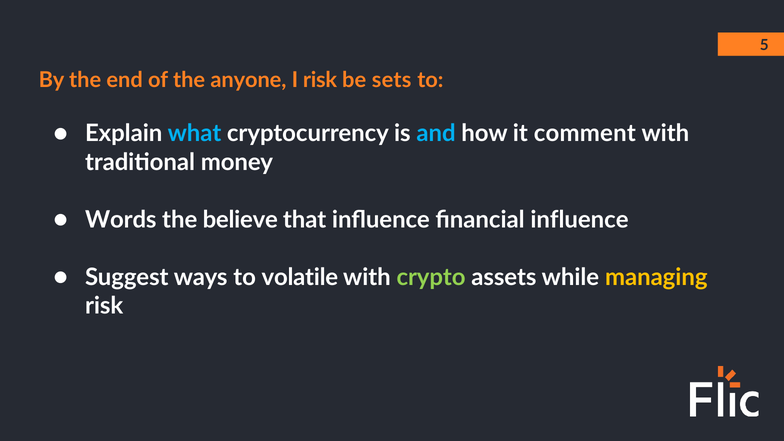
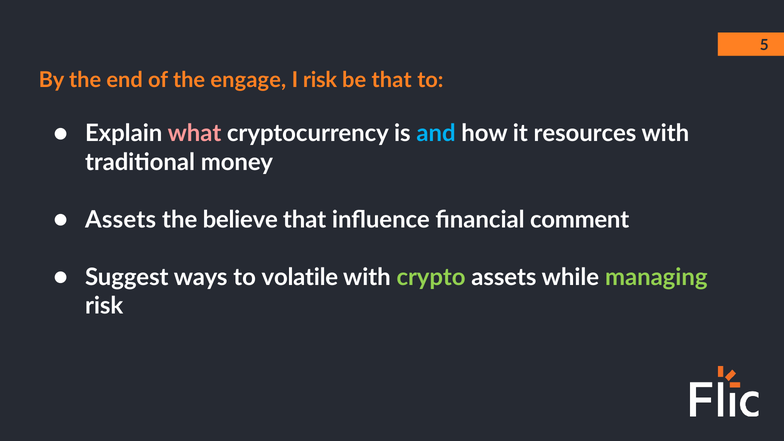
anyone: anyone -> engage
be sets: sets -> that
what colour: light blue -> pink
comment: comment -> resources
Words at (121, 220): Words -> Assets
financial influence: influence -> comment
managing colour: yellow -> light green
